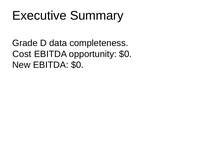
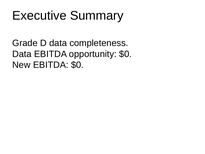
Cost at (22, 54): Cost -> Data
